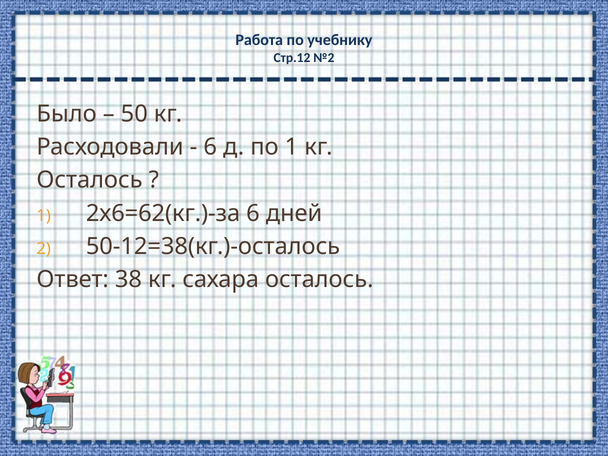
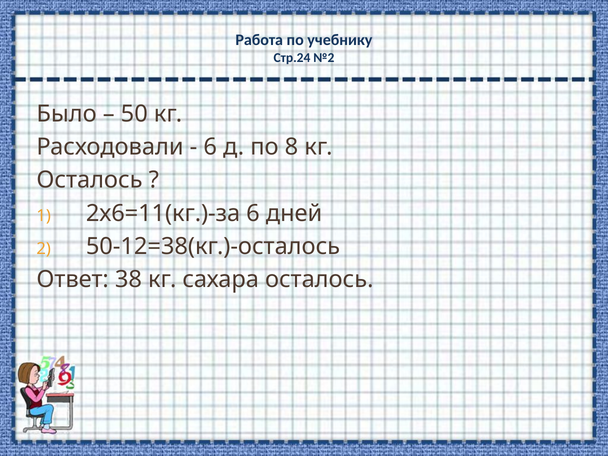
Стр.12: Стр.12 -> Стр.24
по 1: 1 -> 8
2х6=62(кг.)-за: 2х6=62(кг.)-за -> 2х6=11(кг.)-за
